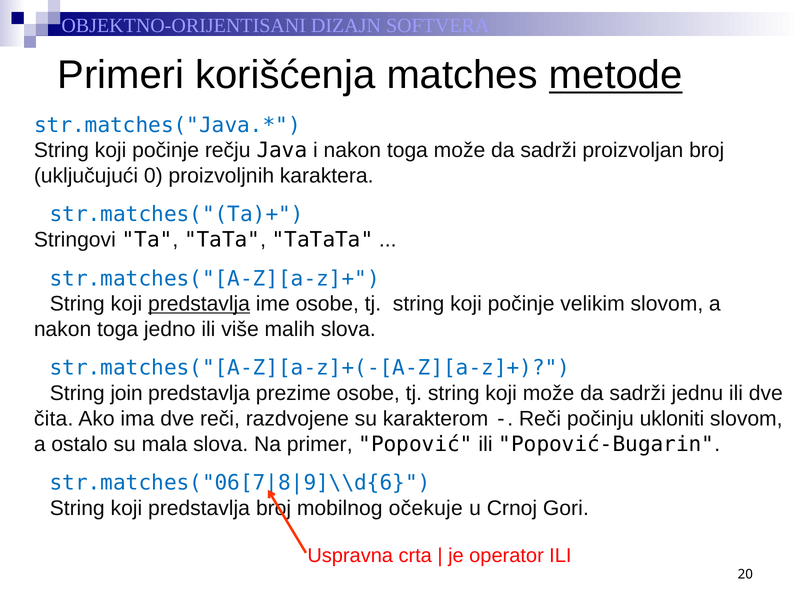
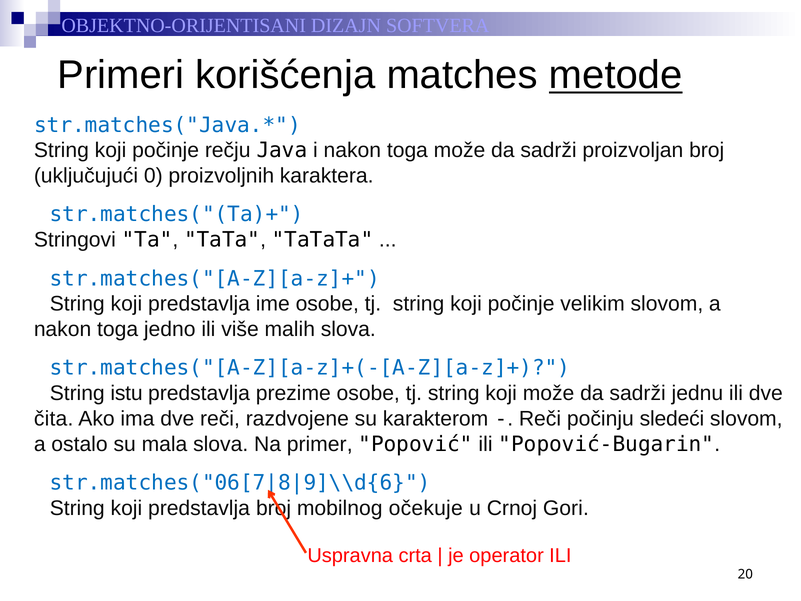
predstavlja at (199, 304) underline: present -> none
join: join -> istu
ukloniti: ukloniti -> sledeći
